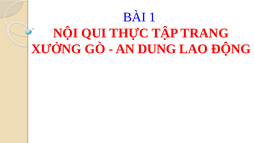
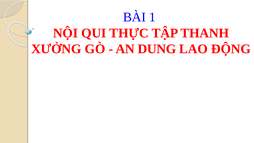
TRANG: TRANG -> THANH
